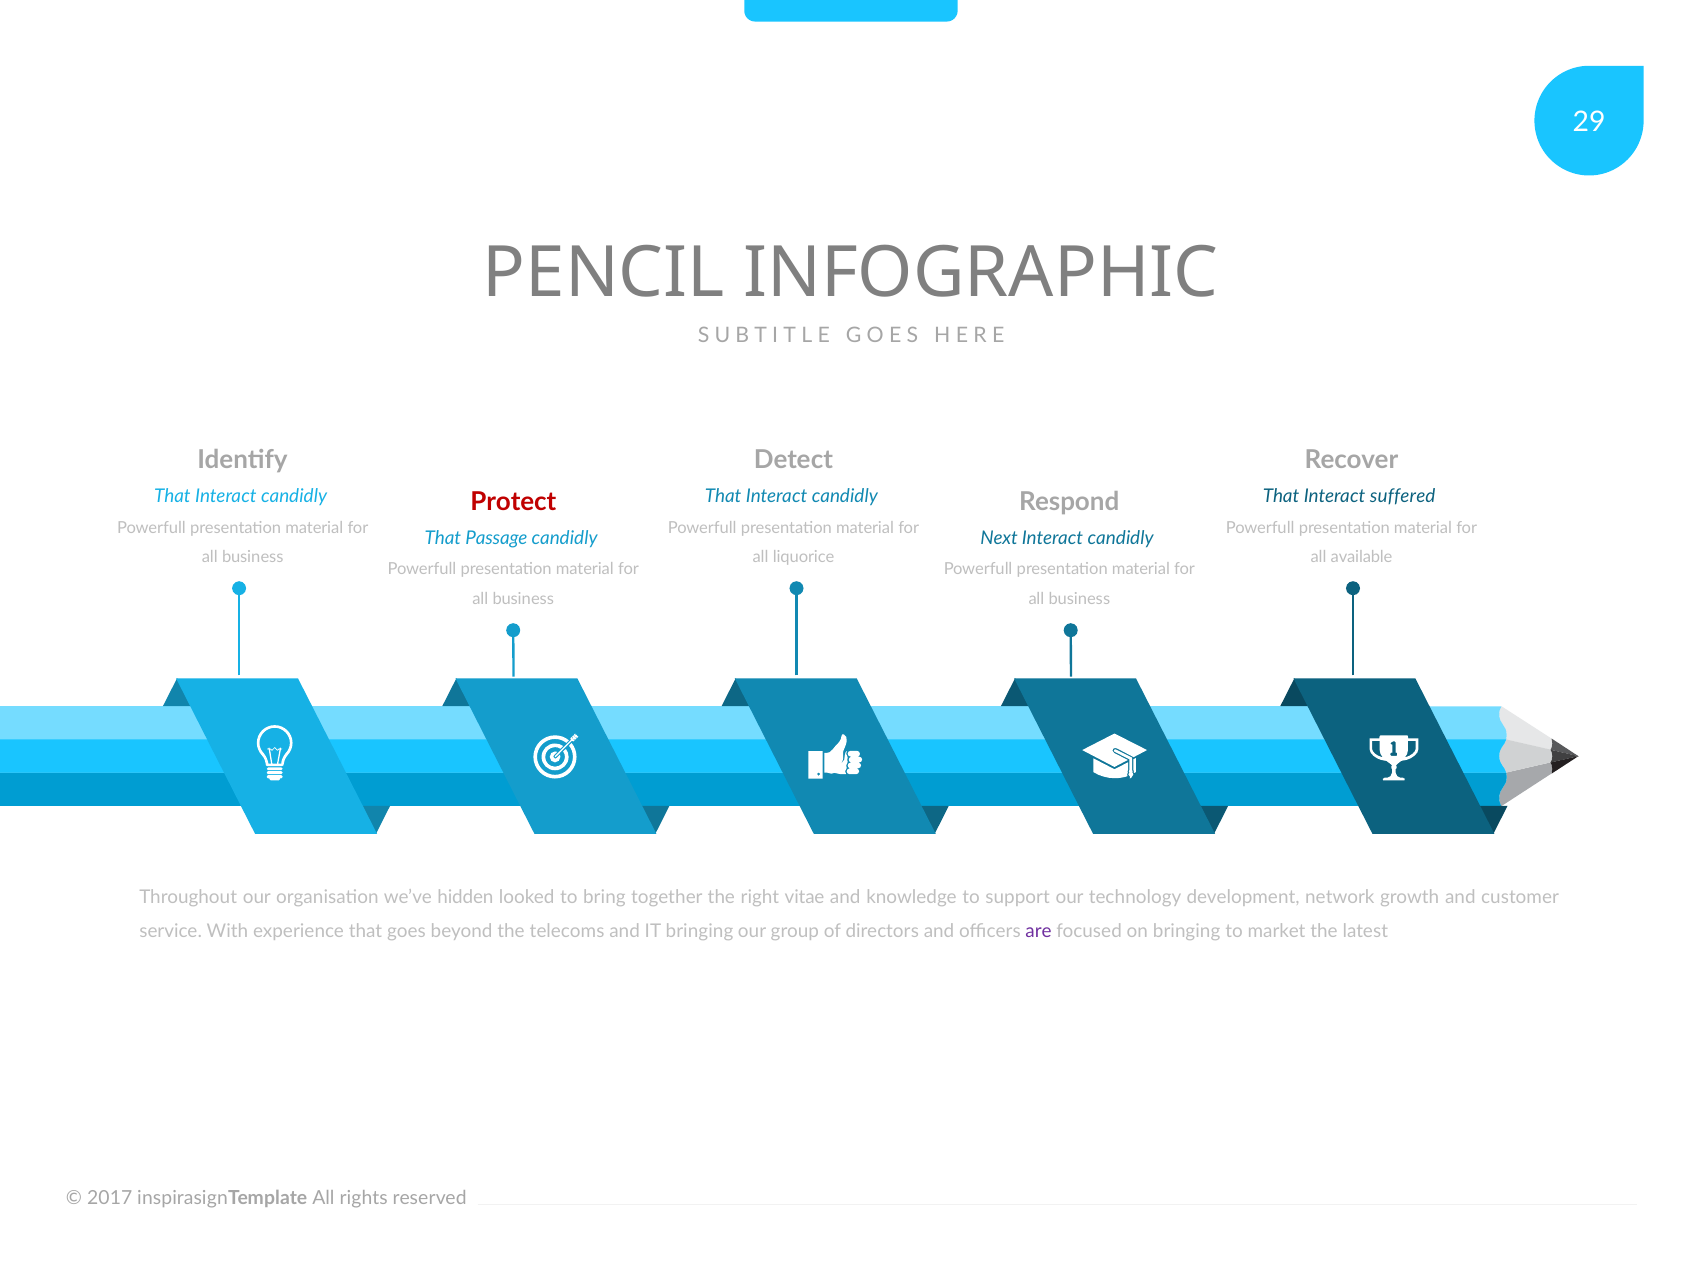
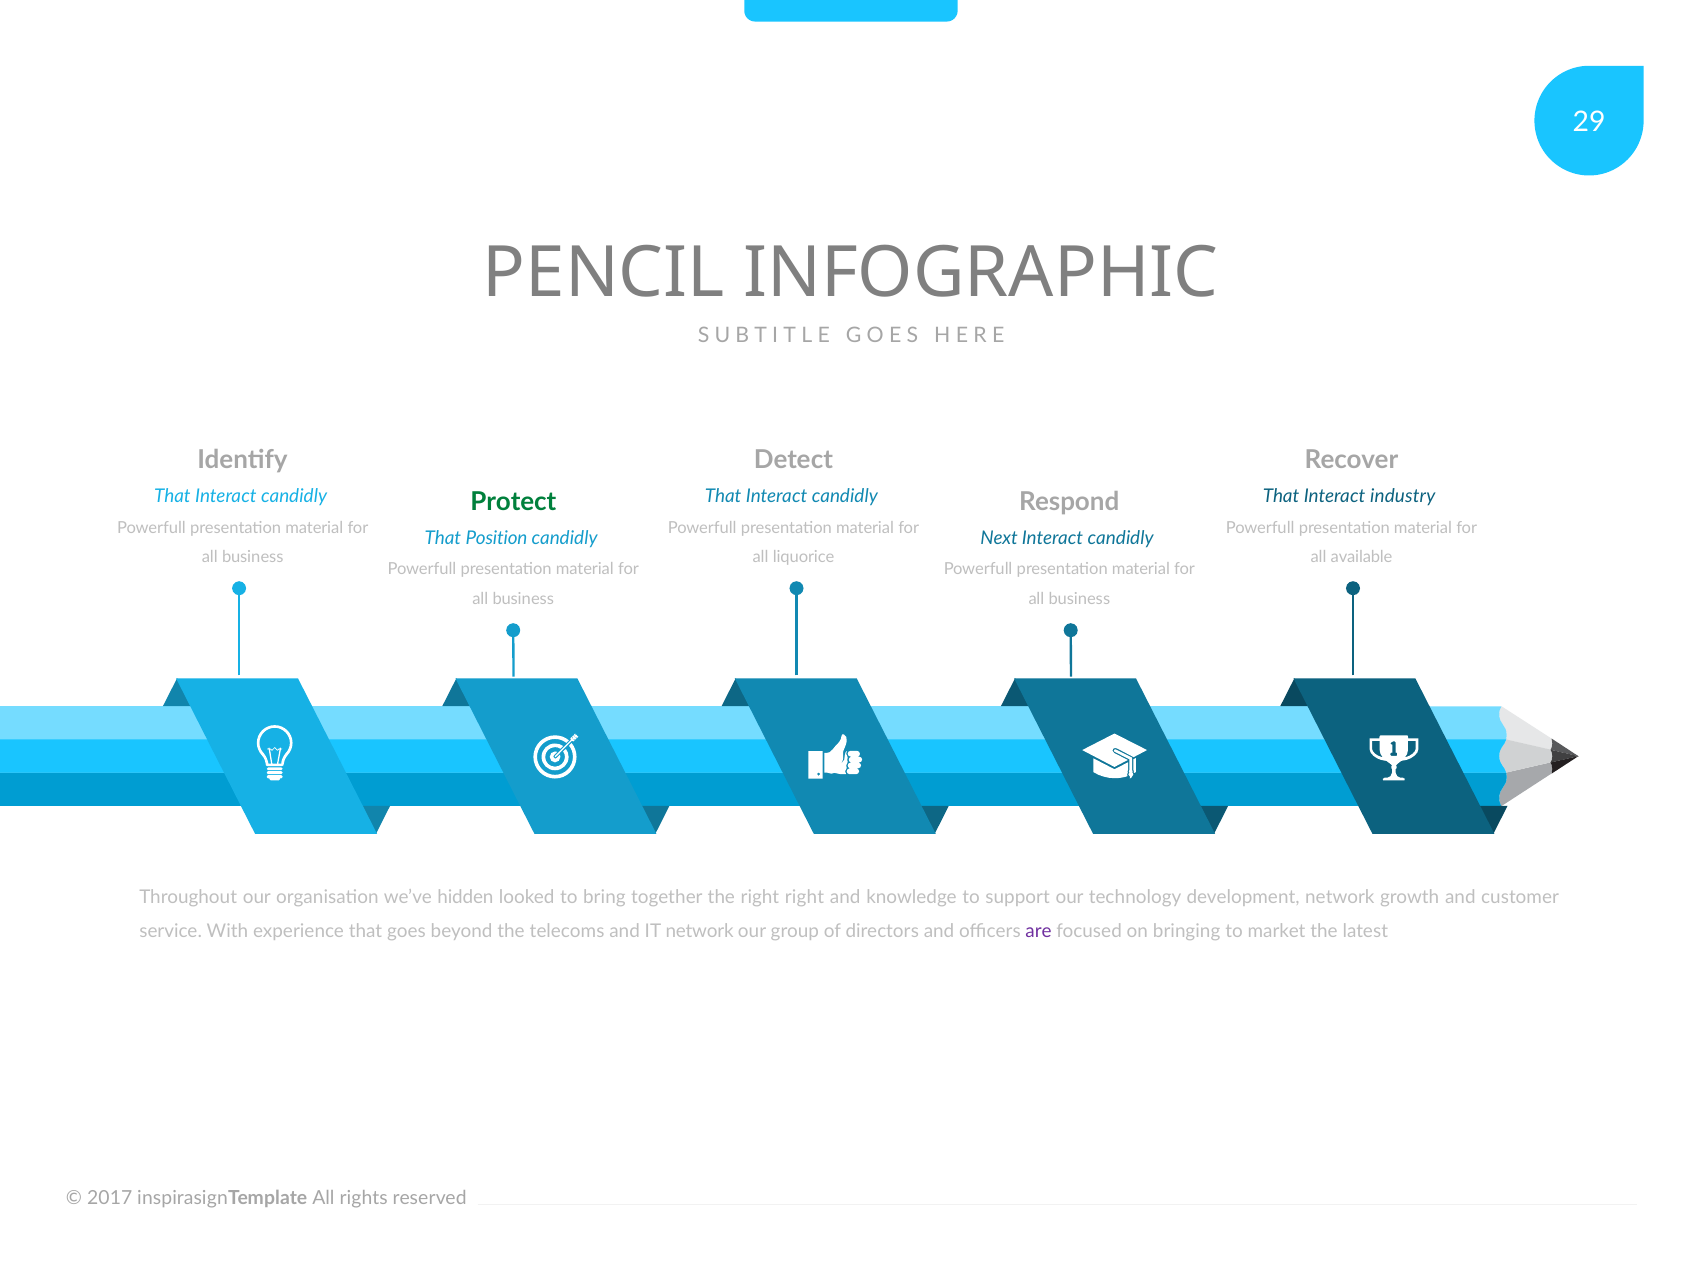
Protect colour: red -> green
suffered: suffered -> industry
Passage: Passage -> Position
right vitae: vitae -> right
IT bringing: bringing -> network
